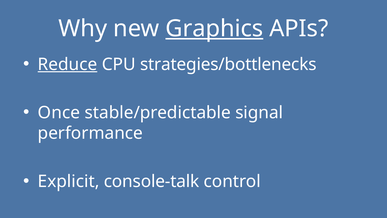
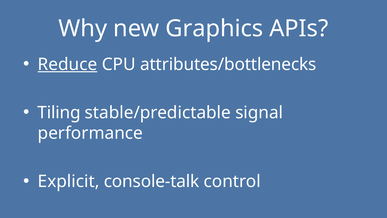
Graphics underline: present -> none
strategies/bottlenecks: strategies/bottlenecks -> attributes/bottlenecks
Once: Once -> Tiling
